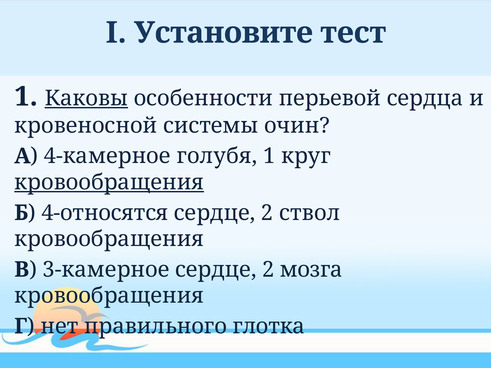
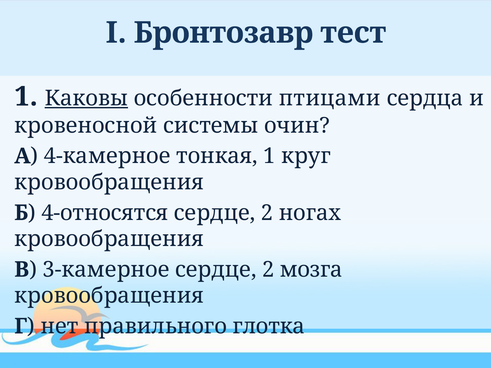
Установите: Установите -> Бронтозавр
перьевой: перьевой -> птицами
голубя: голубя -> тонкая
кровообращения at (109, 182) underline: present -> none
ствол: ствол -> ногах
